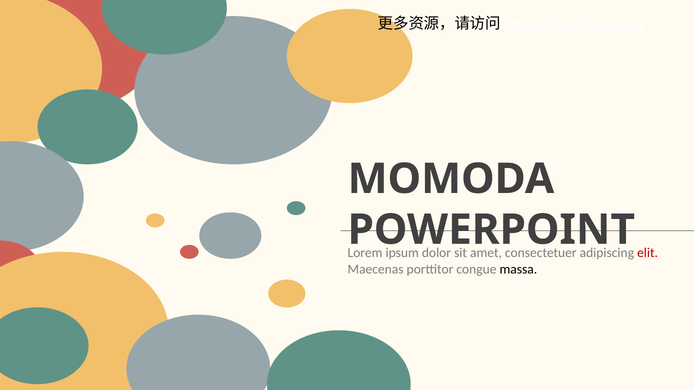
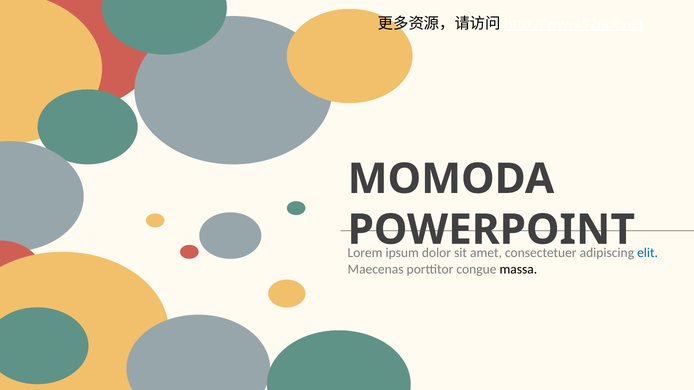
elit colour: red -> blue
